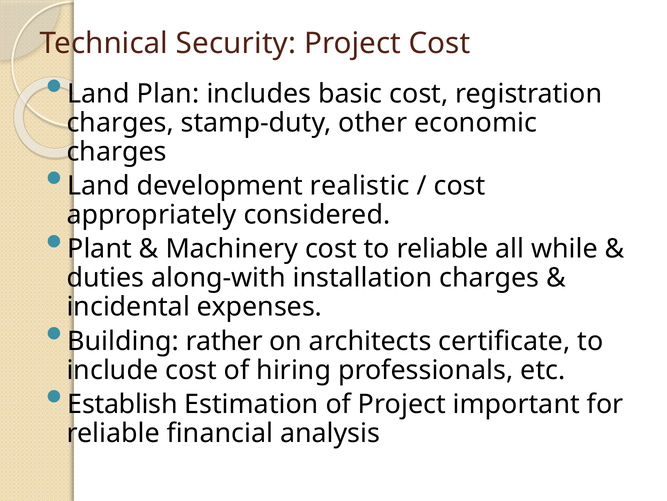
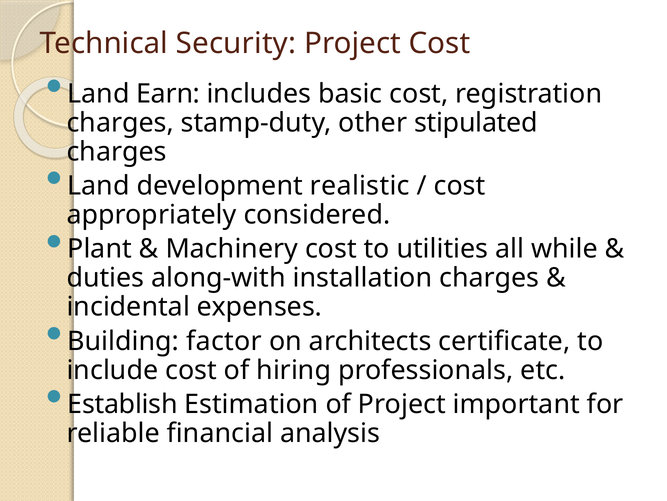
Plan: Plan -> Earn
economic: economic -> stipulated
to reliable: reliable -> utilities
rather: rather -> factor
